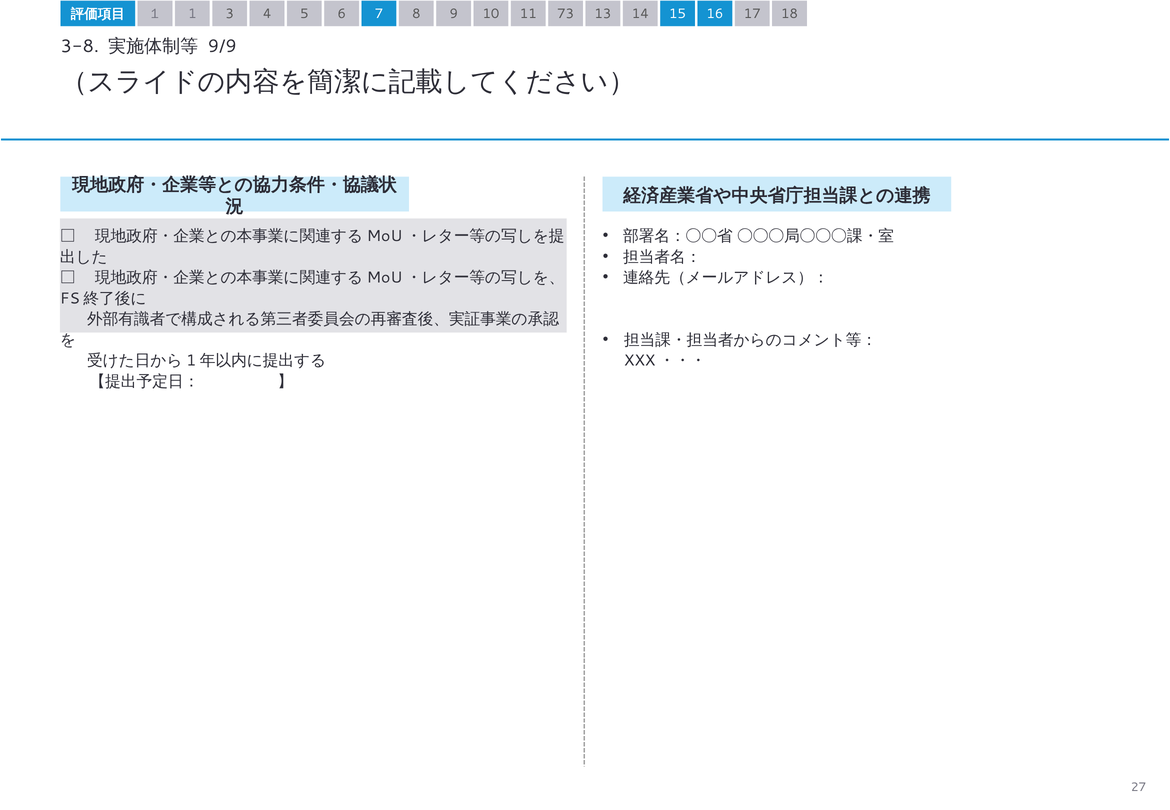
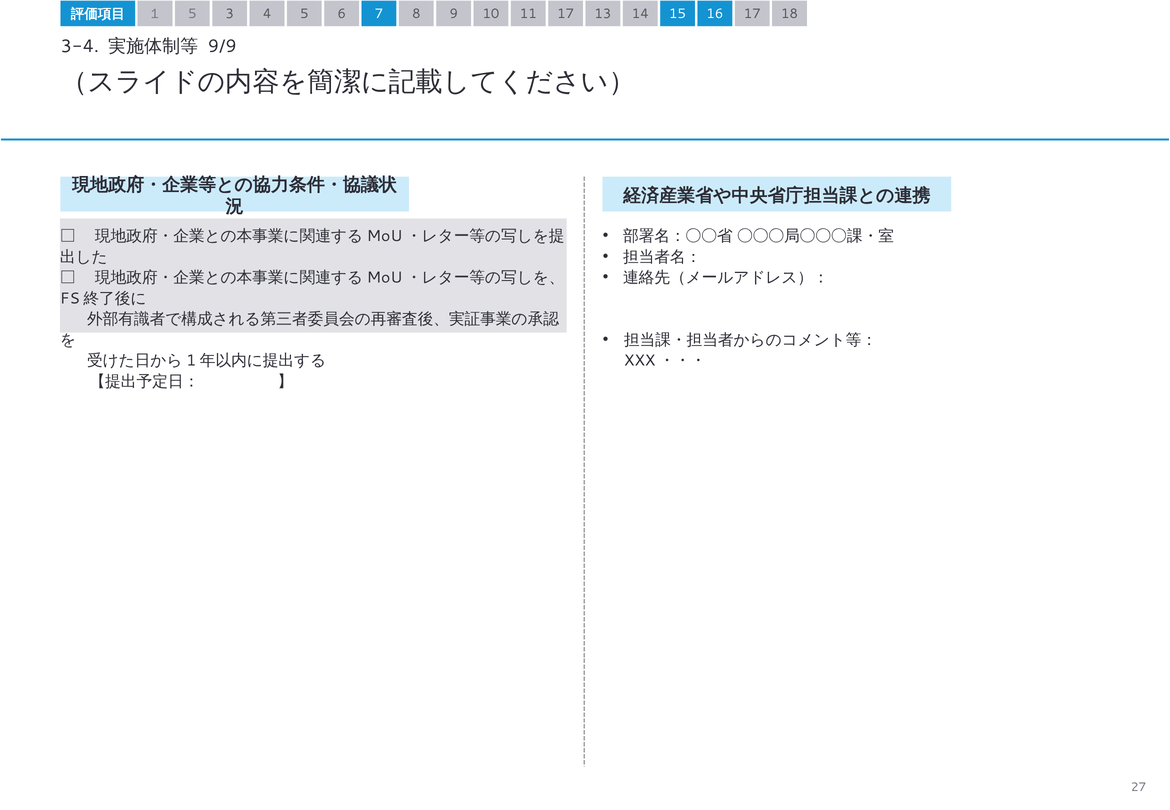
１ 1: 1 -> 5
11 73: 73 -> 17
3-8: 3-8 -> 3-4
